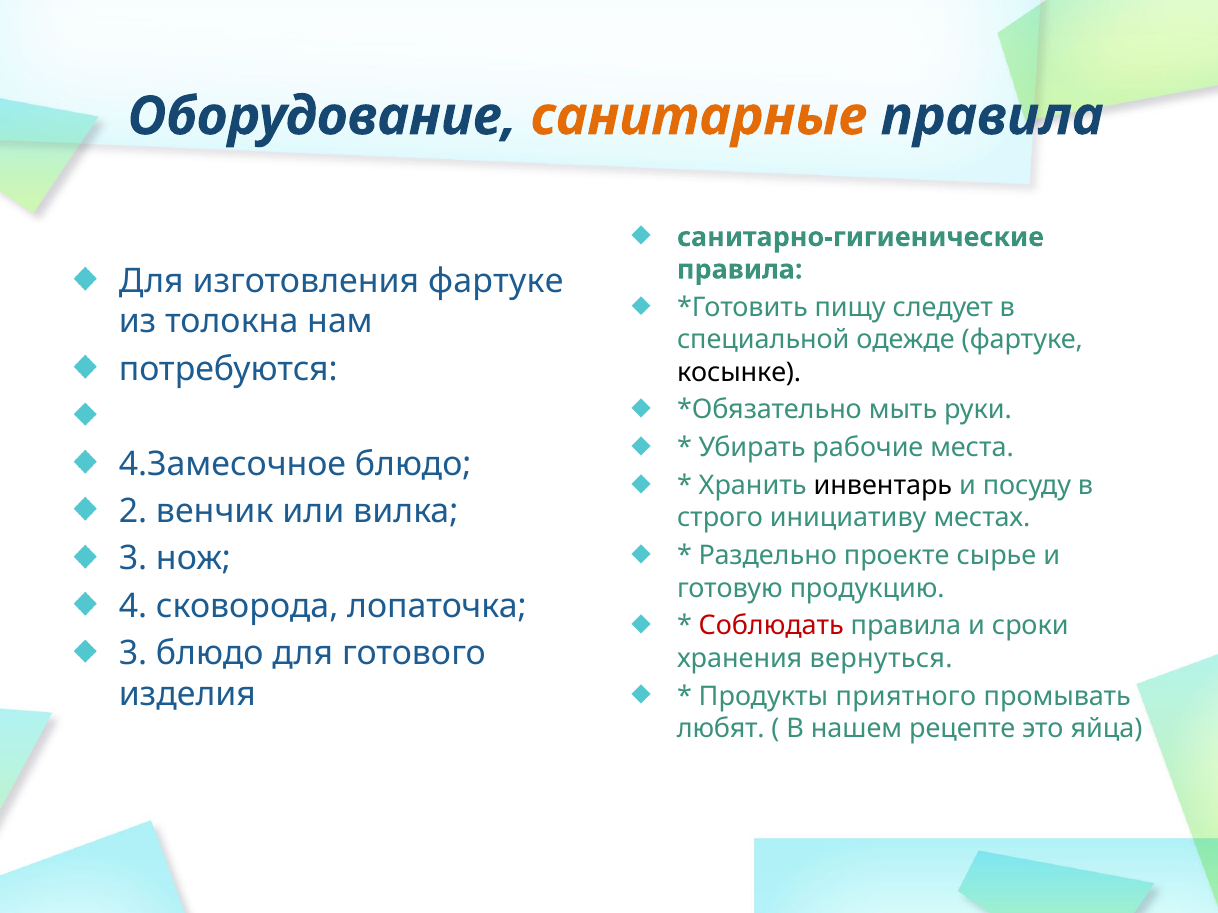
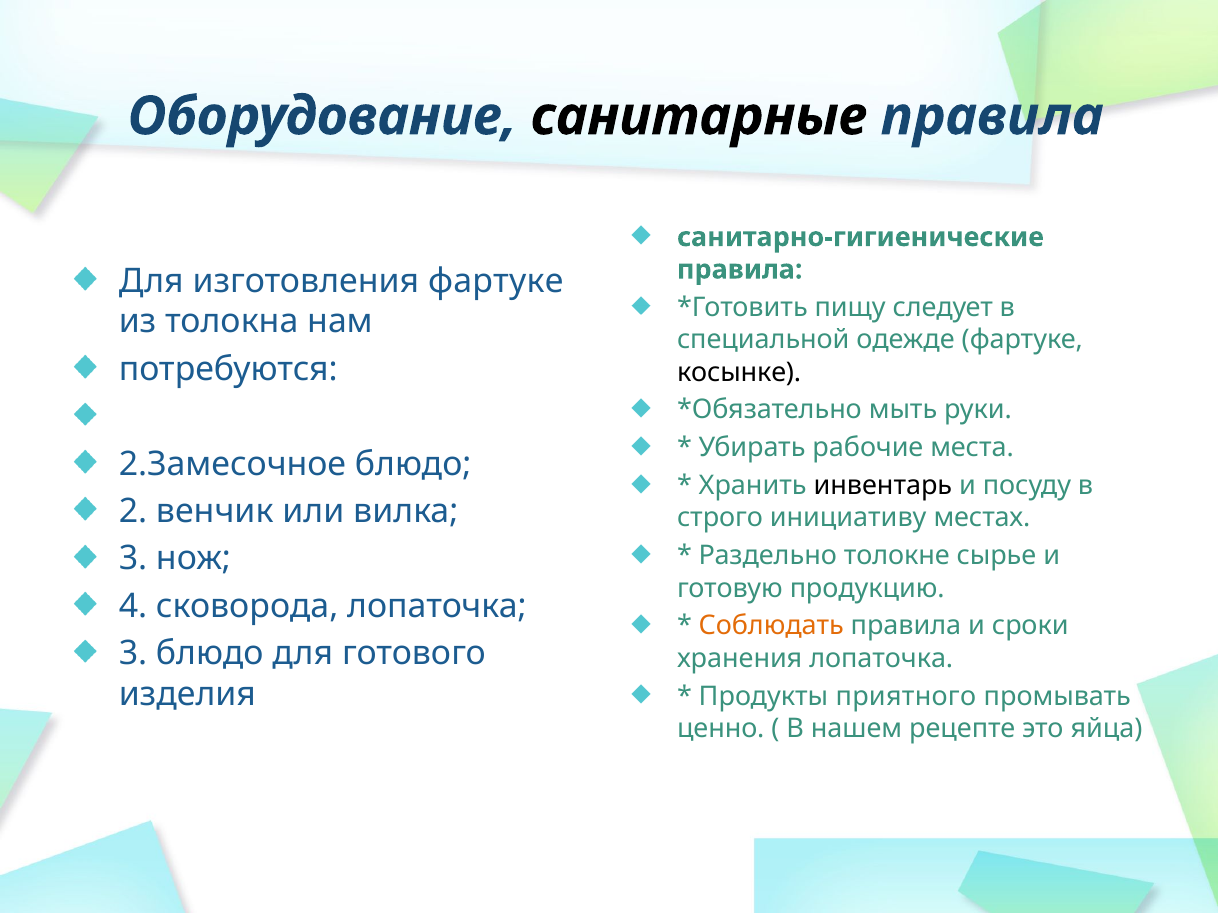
санитарные colour: orange -> black
4.Замесочное: 4.Замесочное -> 2.Замесочное
проекте: проекте -> толокне
Соблюдать colour: red -> orange
хранения вернуться: вернуться -> лопаточка
любят: любят -> ценно
